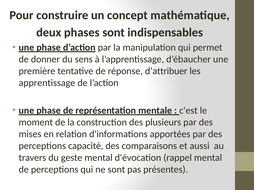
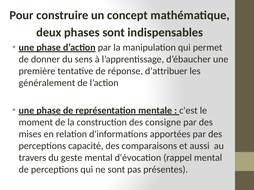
apprentissage: apprentissage -> généralement
plusieurs: plusieurs -> consigne
